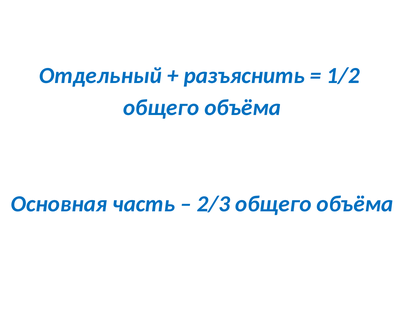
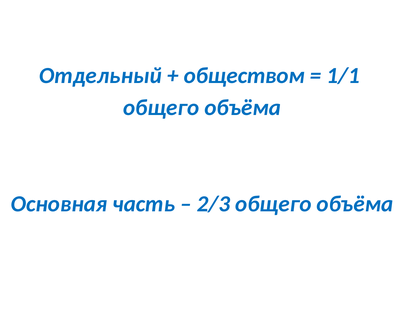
разъяснить: разъяснить -> обществом
1/2: 1/2 -> 1/1
